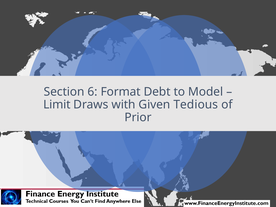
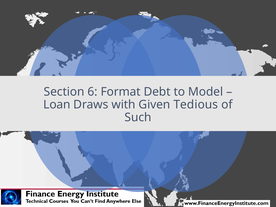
Limit: Limit -> Loan
Prior: Prior -> Such
